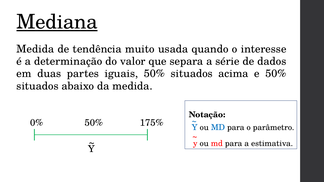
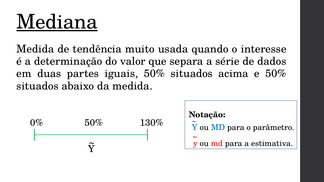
175%: 175% -> 130%
